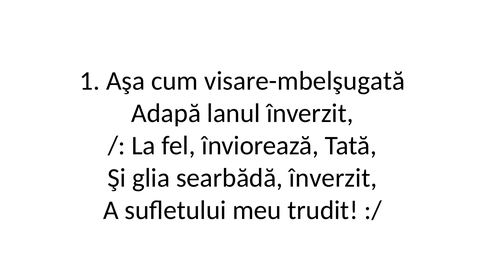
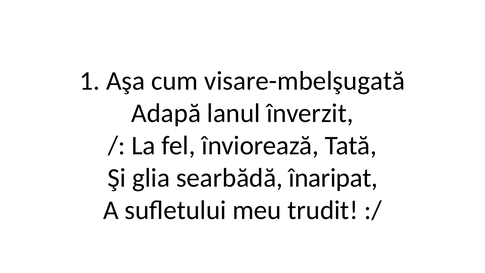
searbădă înverzit: înverzit -> înaripat
